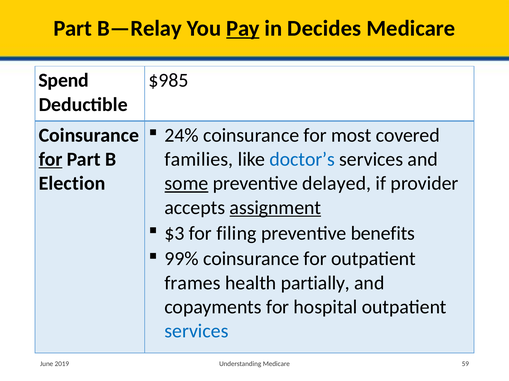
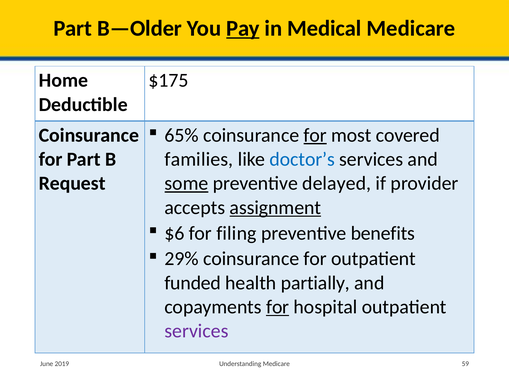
B—Relay: B—Relay -> B—Older
Decides: Decides -> Medical
Spend: Spend -> Home
$985: $985 -> $175
24%: 24% -> 65%
for at (315, 135) underline: none -> present
for at (51, 160) underline: present -> none
Election: Election -> Request
$3: $3 -> $6
99%: 99% -> 29%
frames: frames -> funded
for at (278, 308) underline: none -> present
services at (196, 332) colour: blue -> purple
